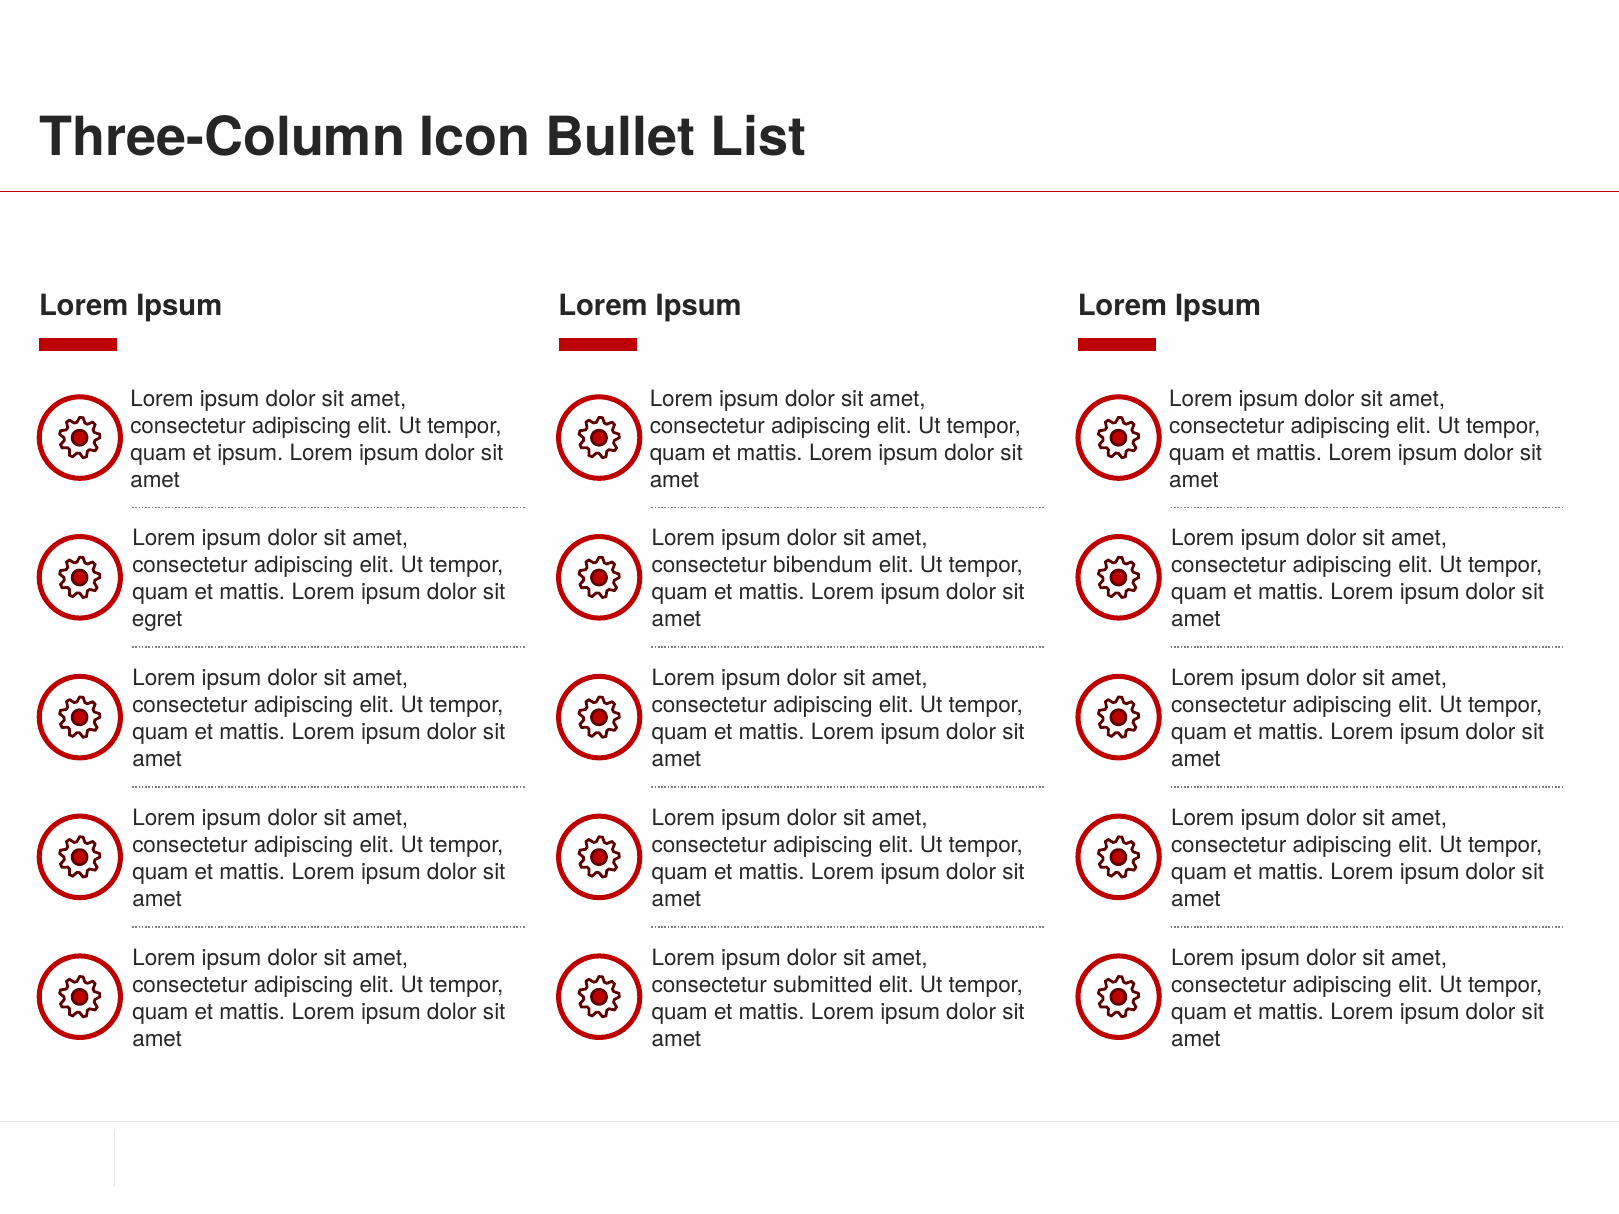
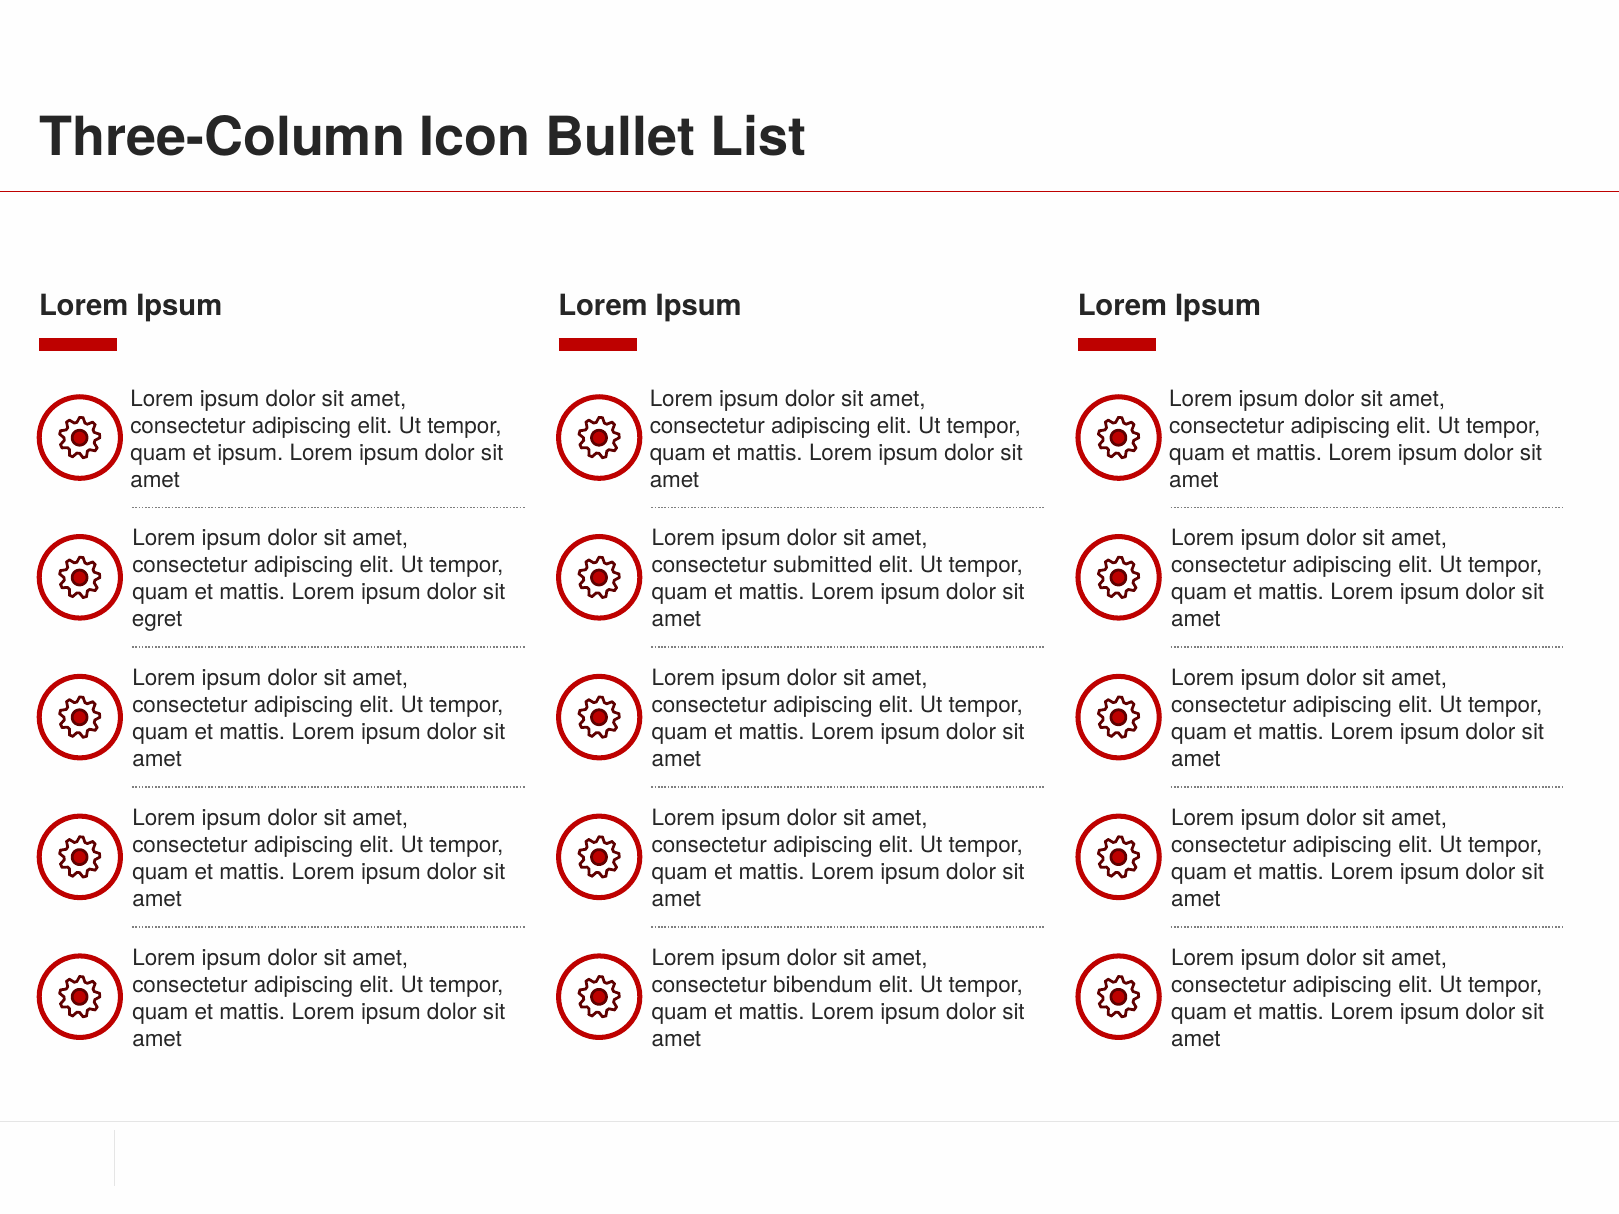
bibendum: bibendum -> submitted
submitted: submitted -> bibendum
